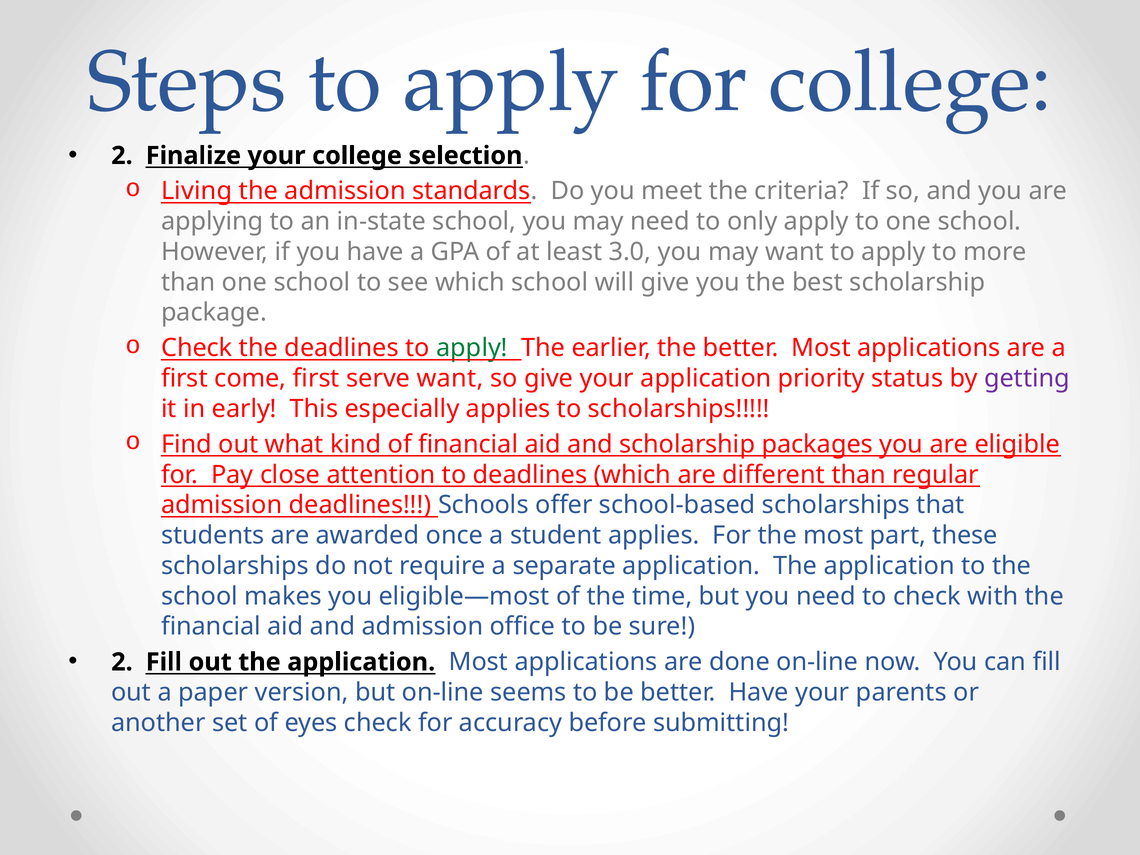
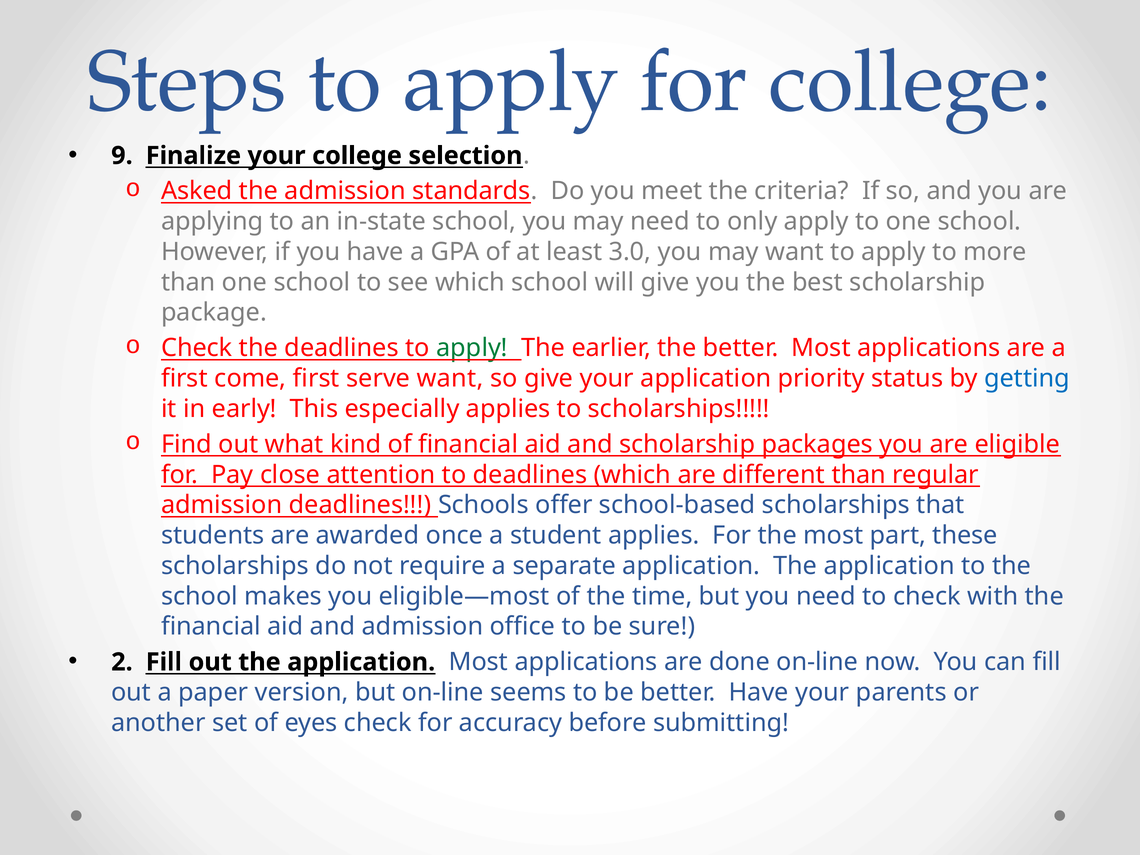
2 at (122, 156): 2 -> 9
Living: Living -> Asked
getting colour: purple -> blue
